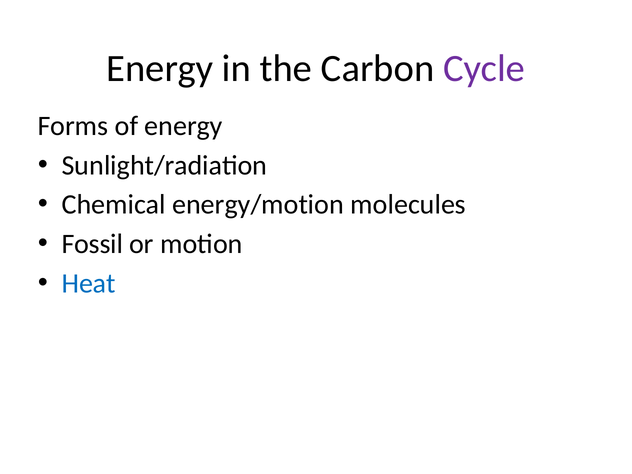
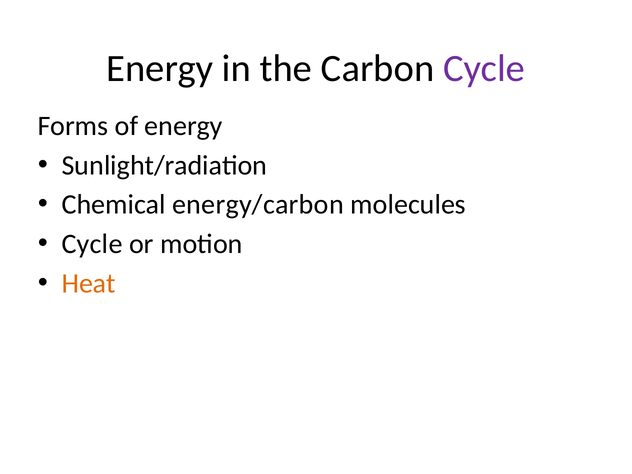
energy/motion: energy/motion -> energy/carbon
Fossil at (92, 244): Fossil -> Cycle
Heat colour: blue -> orange
